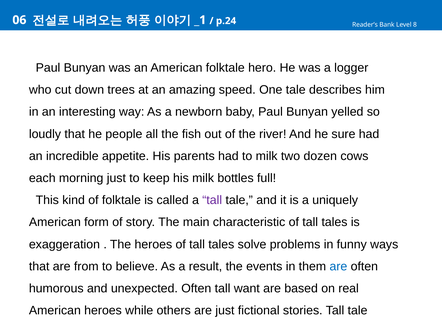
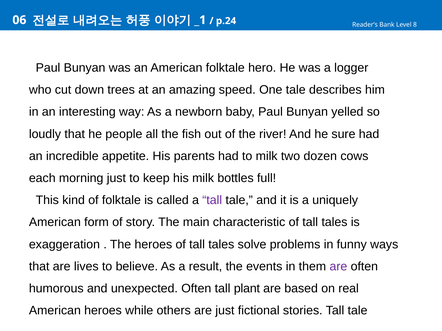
from: from -> lives
are at (338, 267) colour: blue -> purple
want: want -> plant
